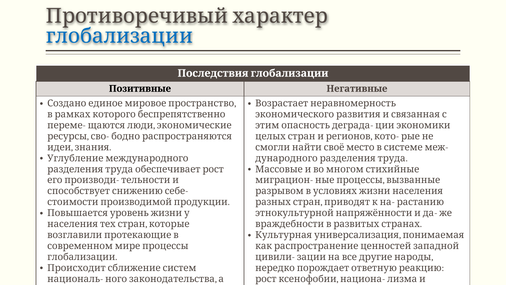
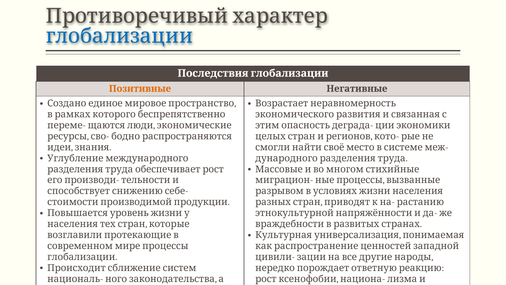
Позитивные colour: black -> orange
